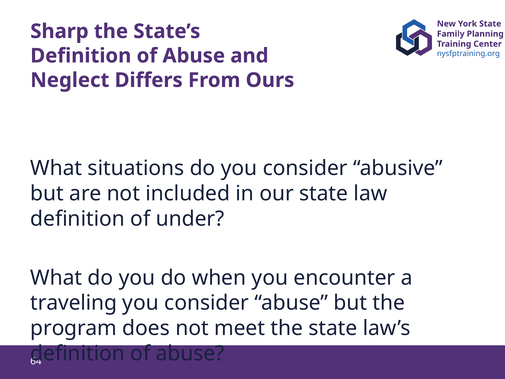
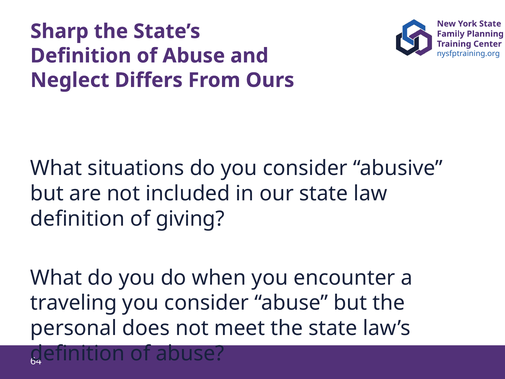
under: under -> giving
program: program -> personal
